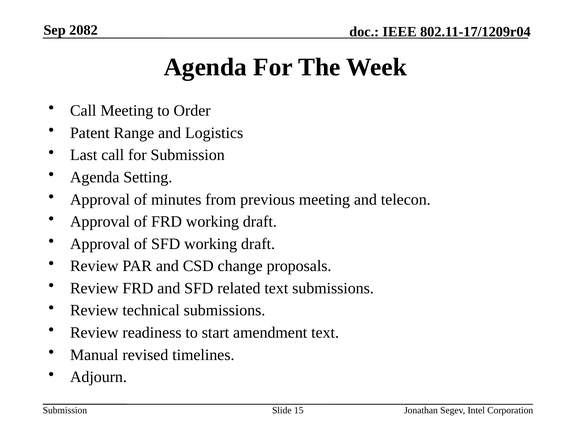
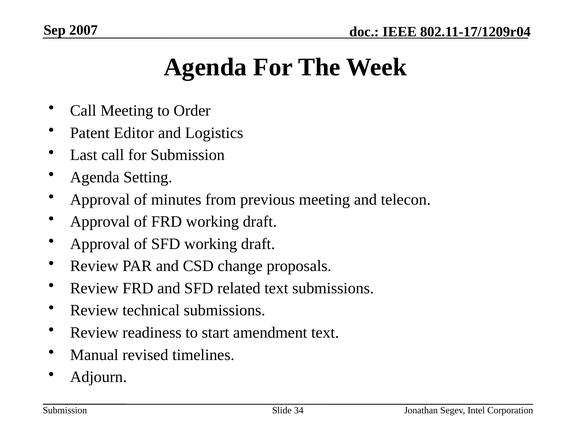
2082: 2082 -> 2007
Range: Range -> Editor
15: 15 -> 34
